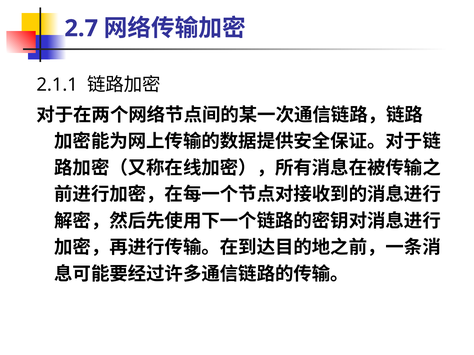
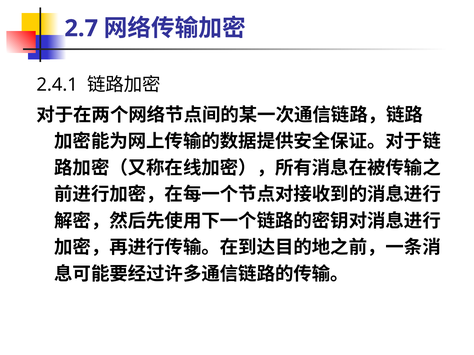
2.1.1: 2.1.1 -> 2.4.1
